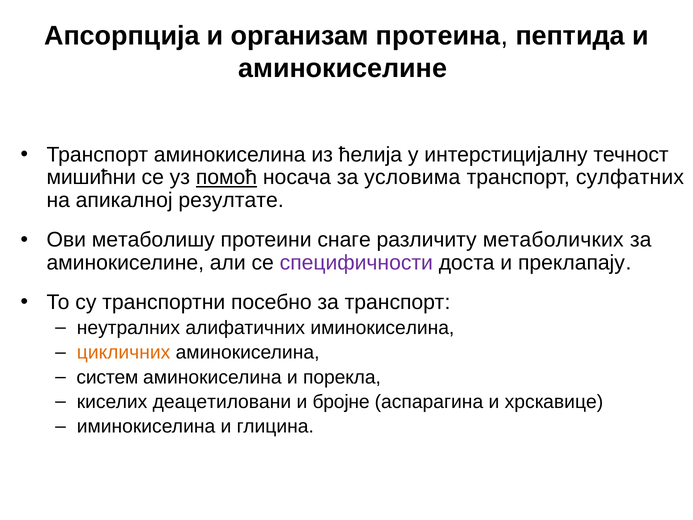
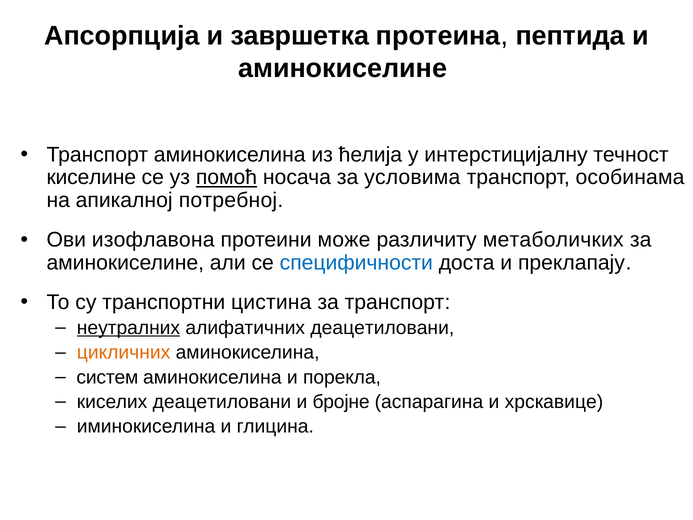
организам: организам -> завршетка
мишићни: мишићни -> киселине
сулфатних: сулфатних -> особинама
резултате: резултате -> потребној
метаболишу: метаболишу -> изофлавона
снаге: снаге -> може
специфичности colour: purple -> blue
посебно: посебно -> цистина
неутралних underline: none -> present
алифатичних иминокиселина: иминокиселина -> деацетиловани
